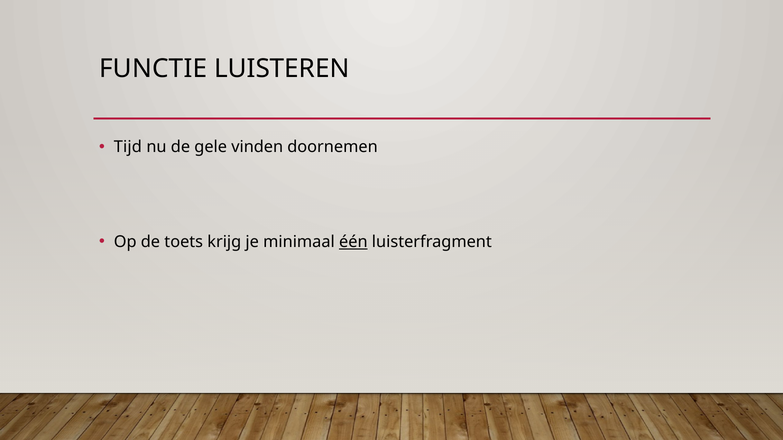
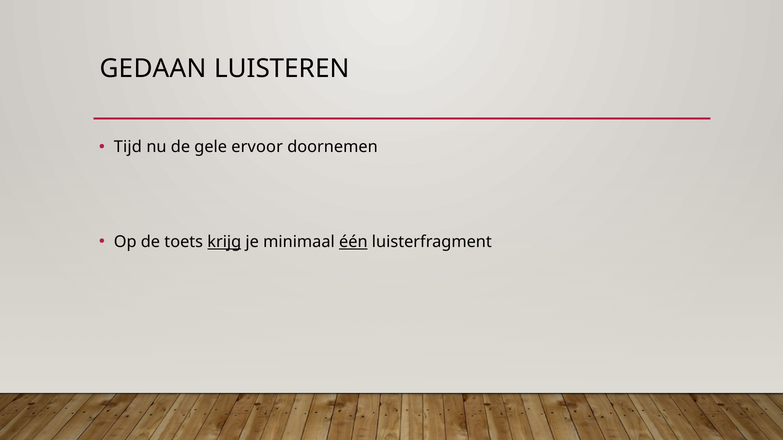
FUNCTIE: FUNCTIE -> GEDAAN
vinden: vinden -> ervoor
krijg underline: none -> present
